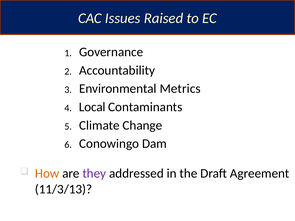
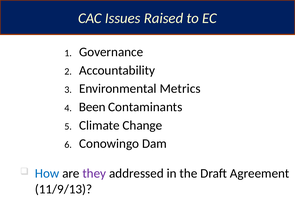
Local: Local -> Been
How colour: orange -> blue
11/3/13: 11/3/13 -> 11/9/13
